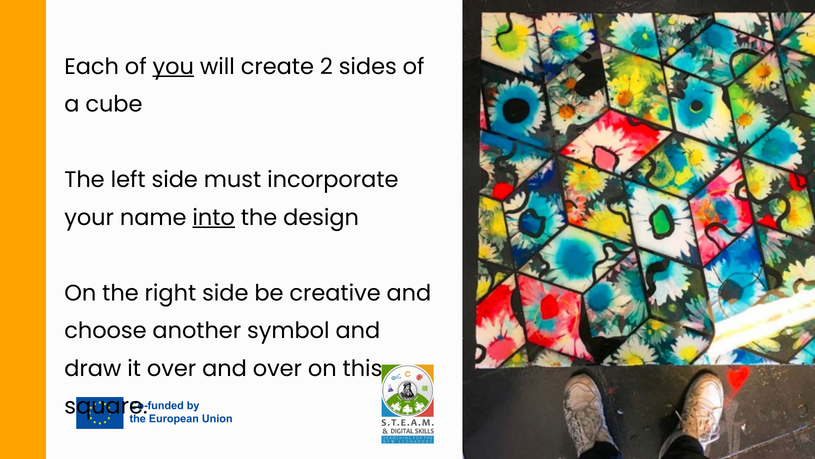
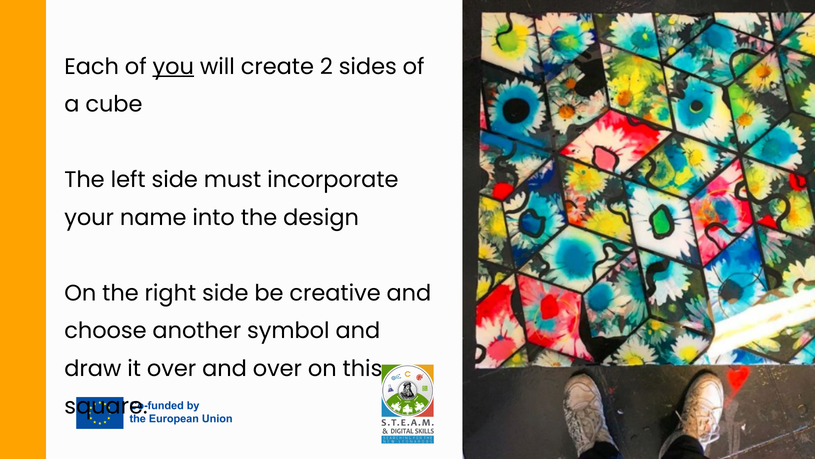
into underline: present -> none
